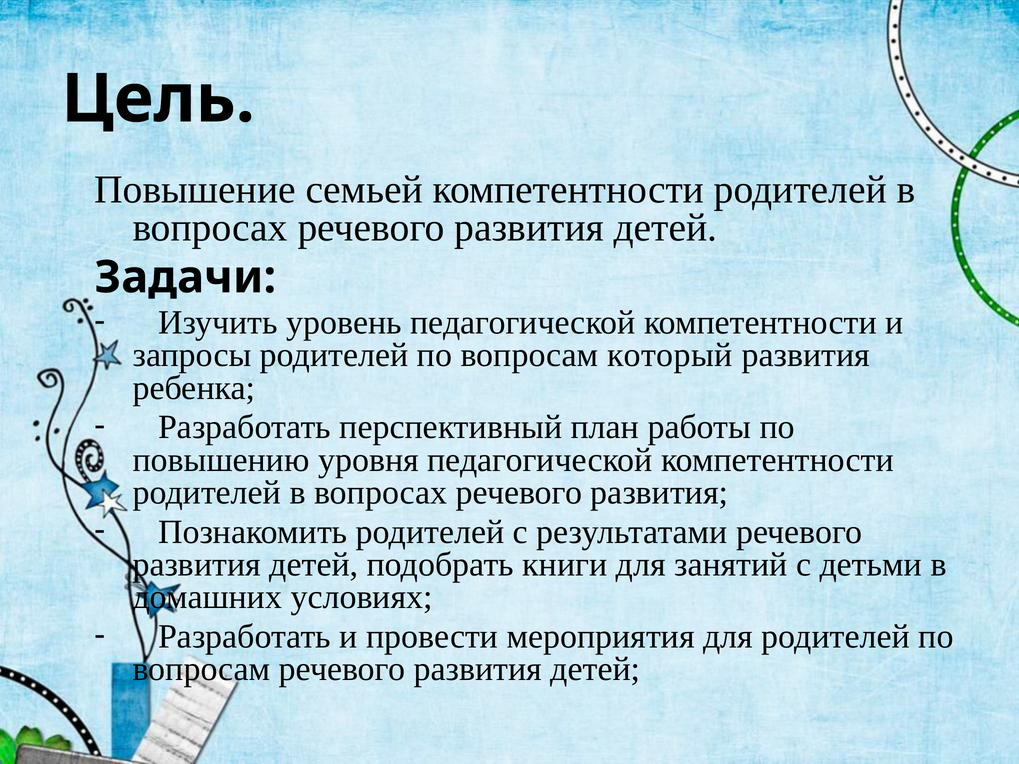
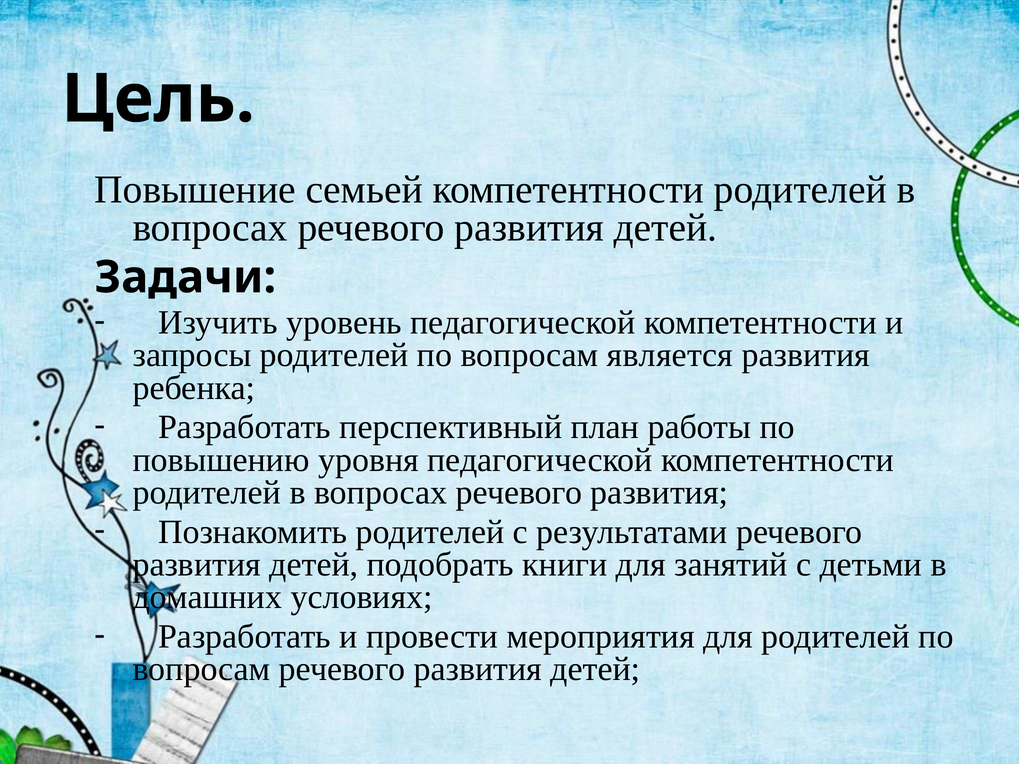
который: который -> является
